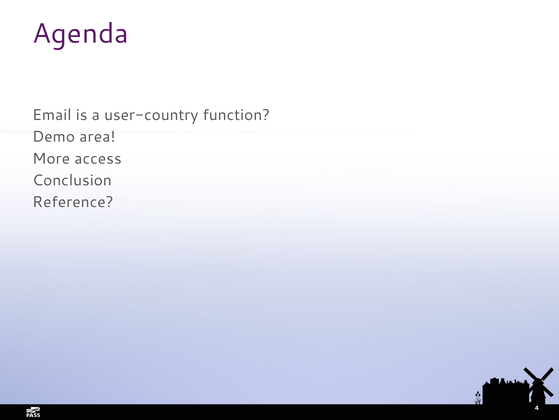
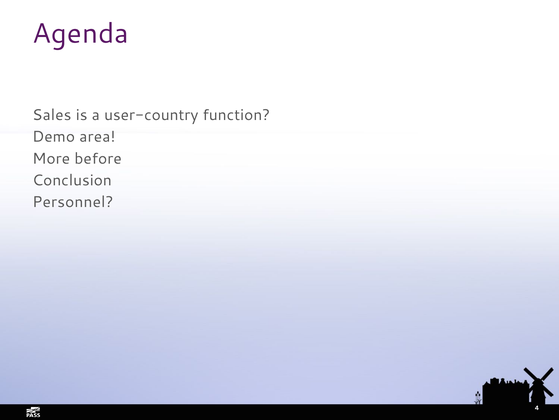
Email: Email -> Sales
access: access -> before
Reference: Reference -> Personnel
